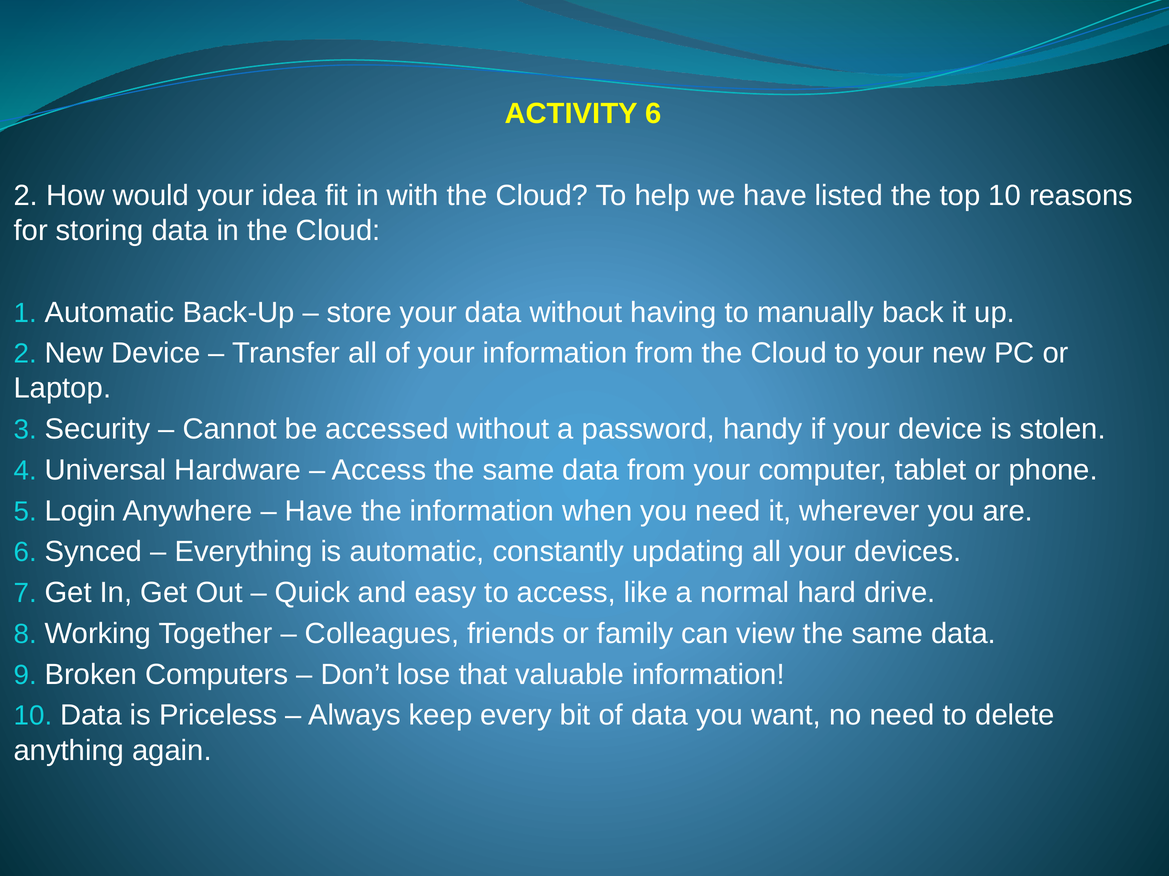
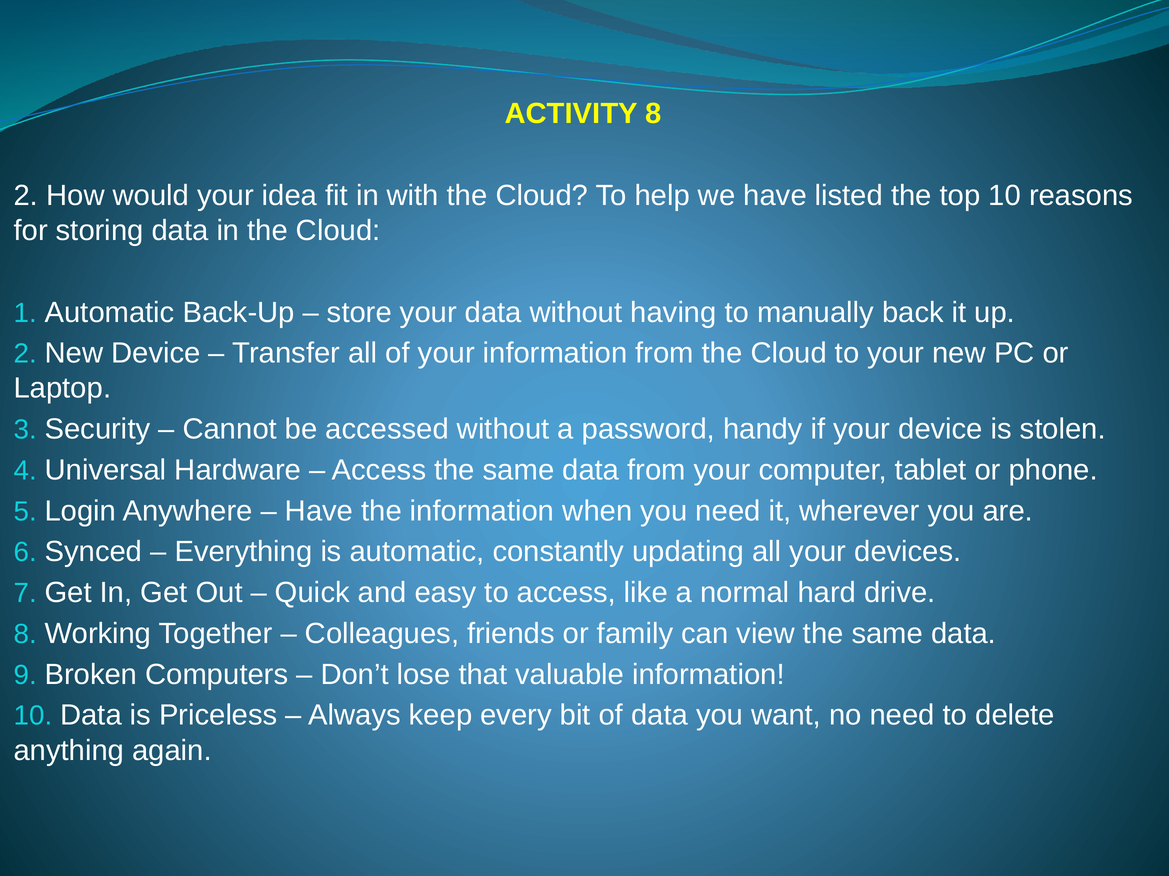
ACTIVITY 6: 6 -> 8
